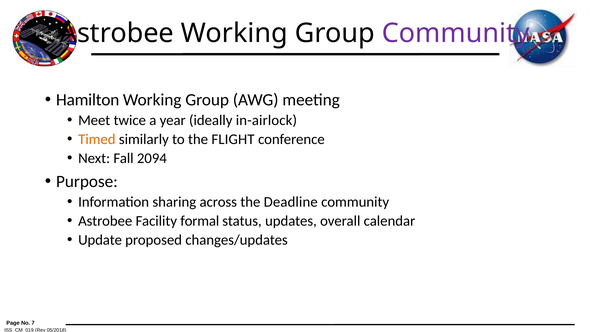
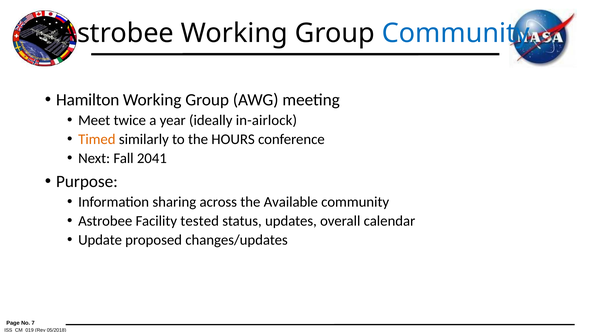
Community at (456, 33) colour: purple -> blue
FLIGHT: FLIGHT -> HOURS
2094: 2094 -> 2041
Deadline: Deadline -> Available
formal: formal -> tested
